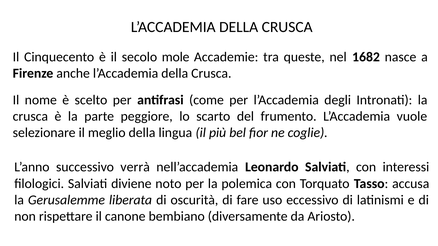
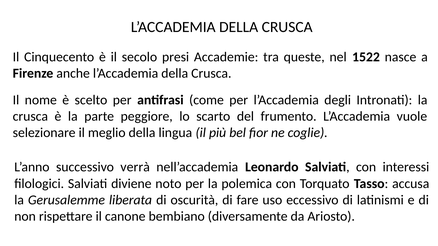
mole: mole -> presi
1682: 1682 -> 1522
